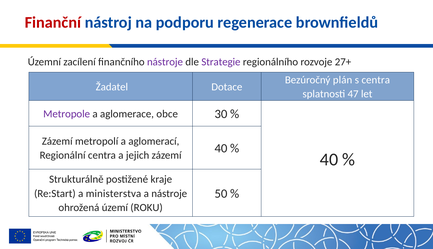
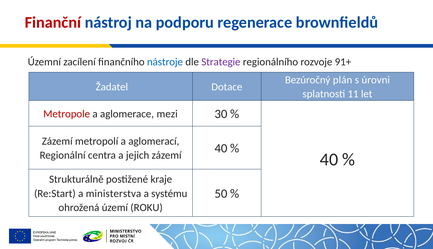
nástroje at (165, 62) colour: purple -> blue
27+: 27+ -> 91+
s centra: centra -> úrovni
47: 47 -> 11
Metropole colour: purple -> red
obce: obce -> mezi
a nástroje: nástroje -> systému
